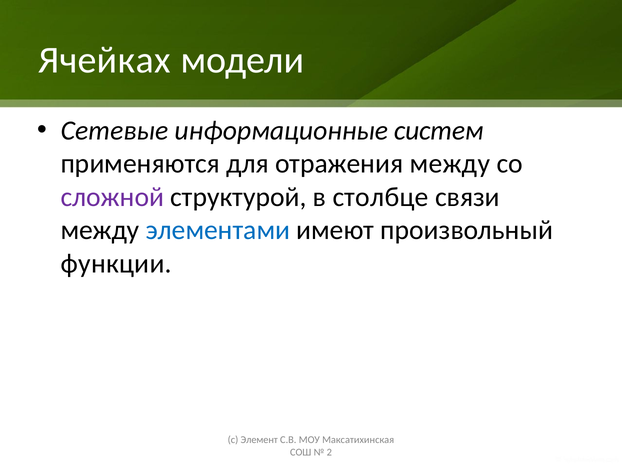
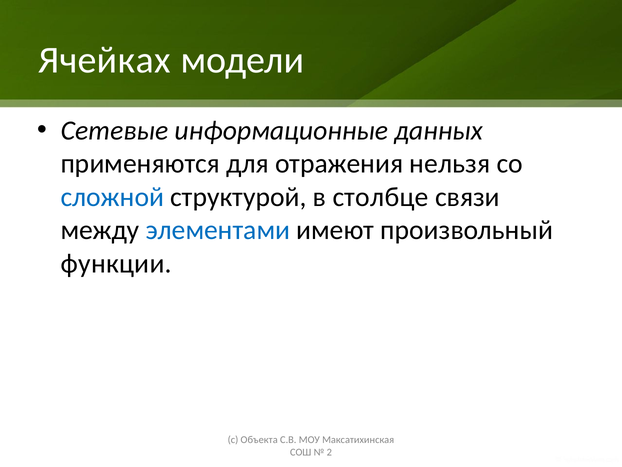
систем: систем -> данных
отражения между: между -> нельзя
сложной colour: purple -> blue
Элемент: Элемент -> Объекта
